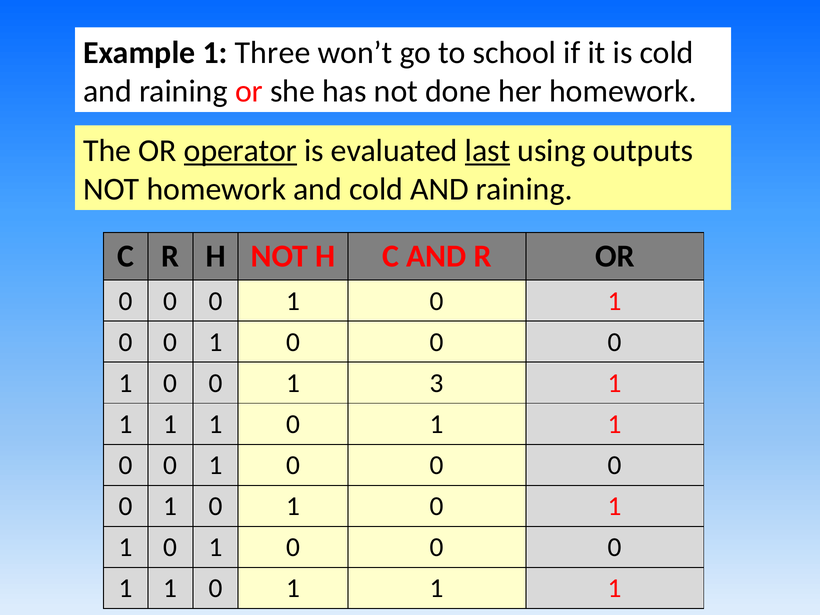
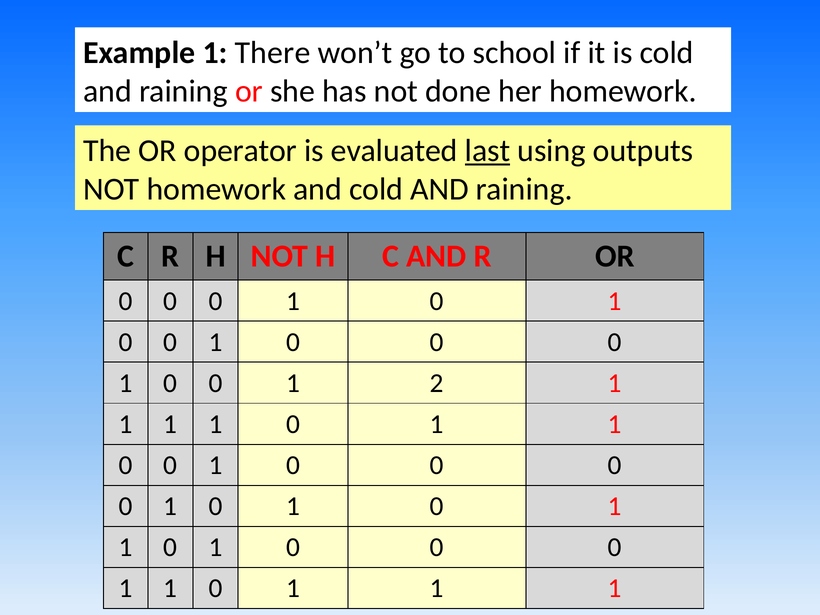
Three: Three -> There
operator underline: present -> none
3: 3 -> 2
